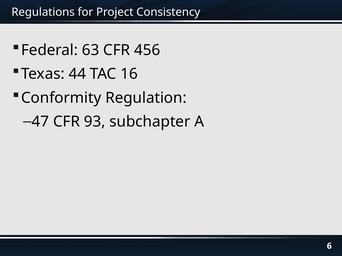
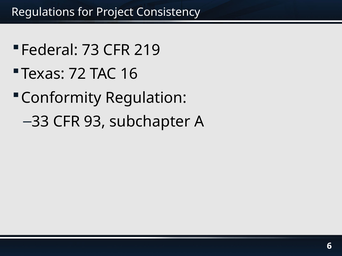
63: 63 -> 73
456: 456 -> 219
44: 44 -> 72
47: 47 -> 33
